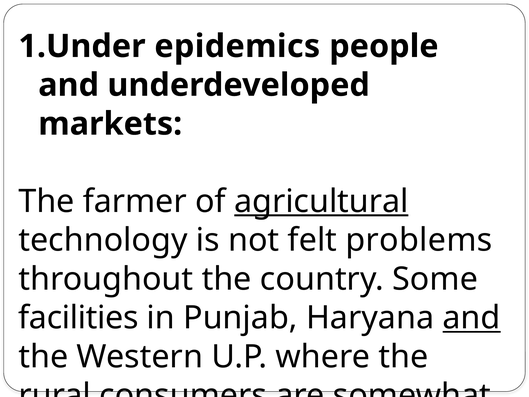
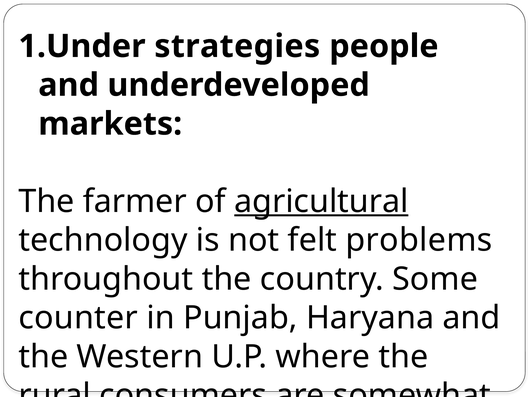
epidemics: epidemics -> strategies
facilities at (78, 318): facilities -> counter
and at (472, 318) underline: present -> none
